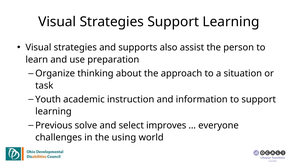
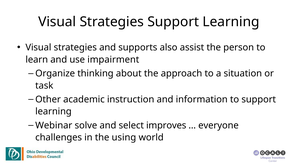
preparation: preparation -> impairment
Youth: Youth -> Other
Previous: Previous -> Webinar
